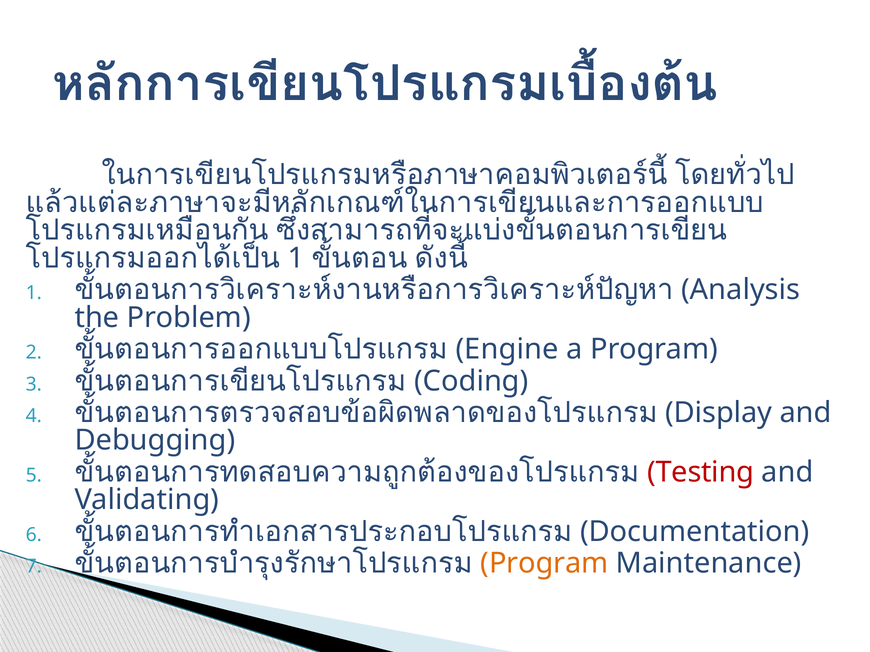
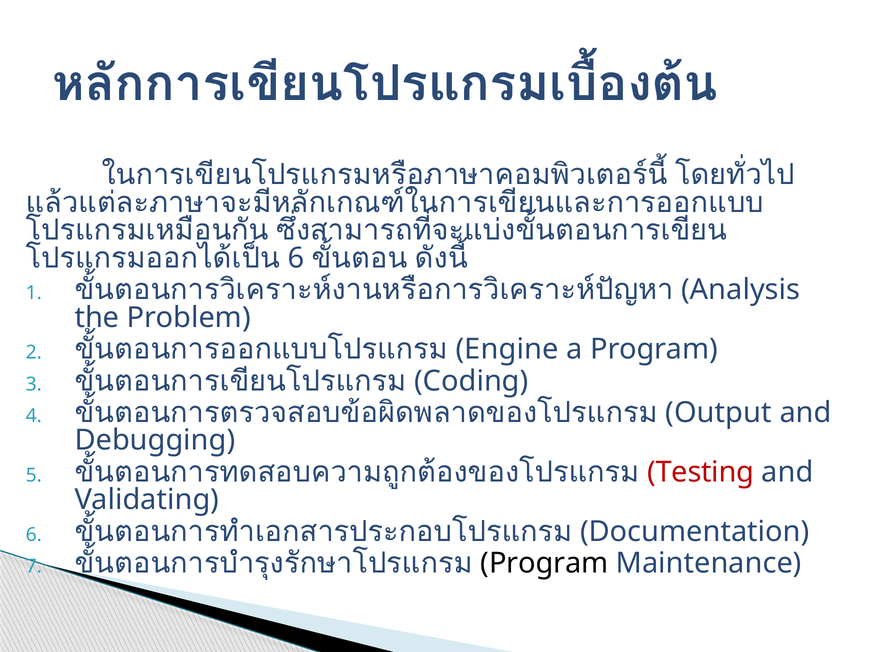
1 at (296, 258): 1 -> 6
Display: Display -> Output
Program at (544, 564) colour: orange -> black
